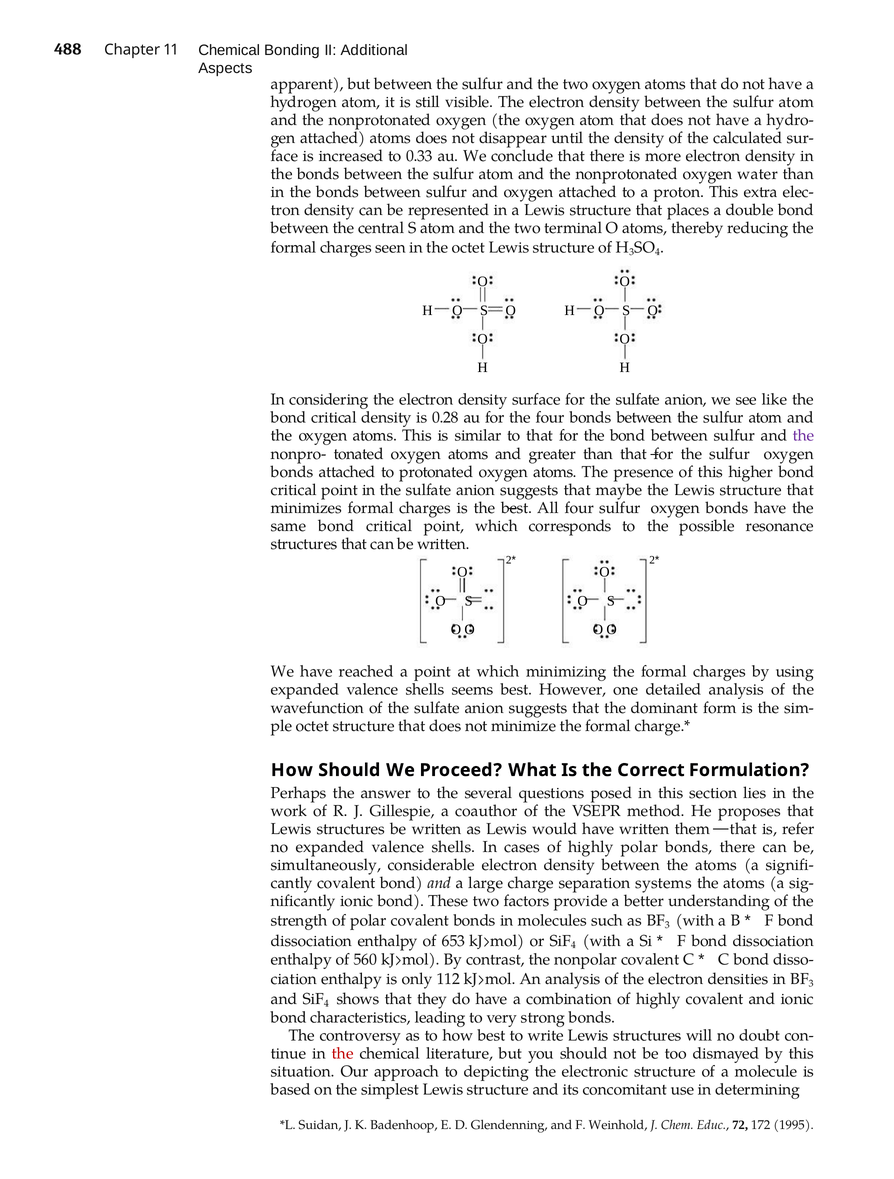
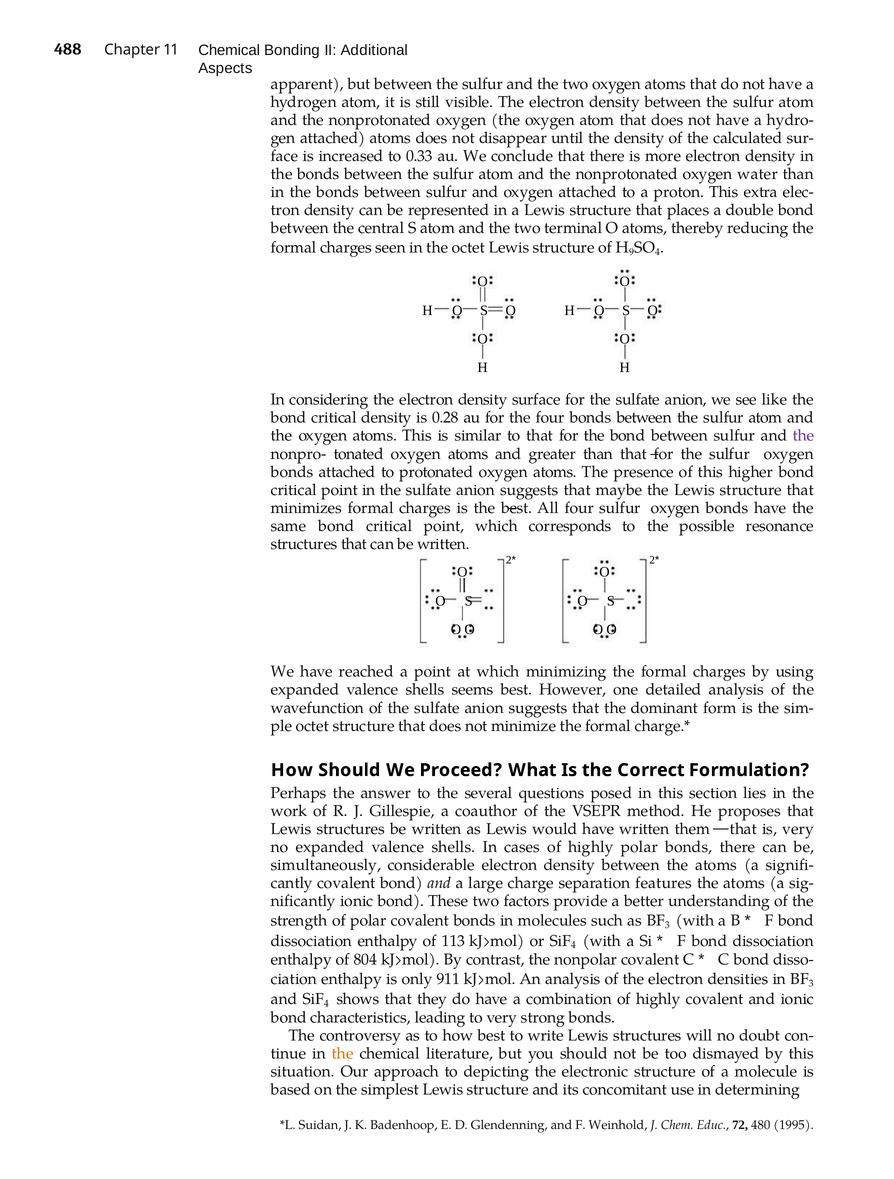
H 3: 3 -> 9
is refer: refer -> very
systems: systems -> features
653: 653 -> 113
560: 560 -> 804
112: 112 -> 911
the at (343, 1053) colour: red -> orange
172: 172 -> 480
